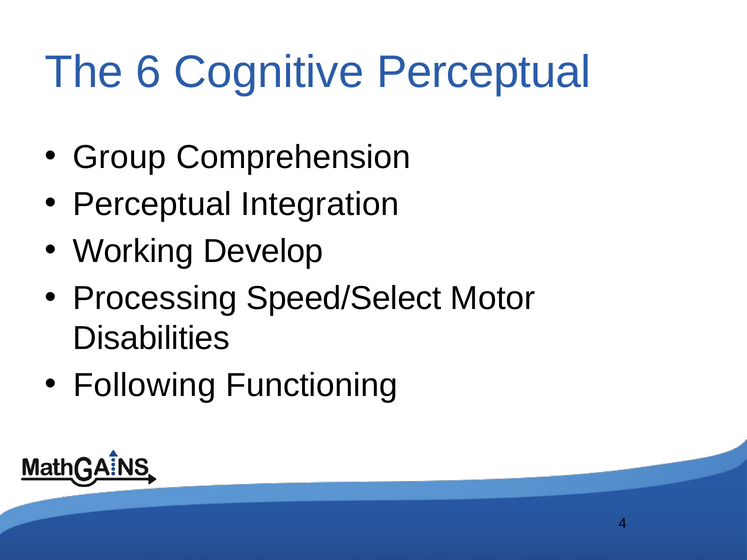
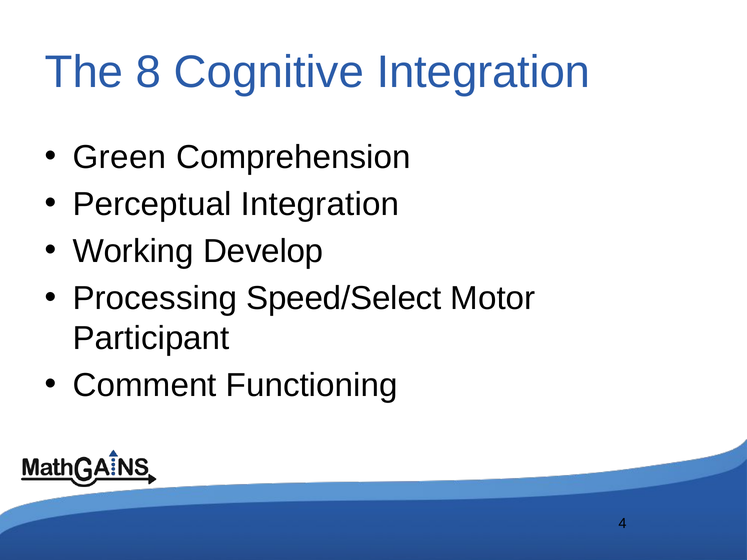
6: 6 -> 8
Cognitive Perceptual: Perceptual -> Integration
Group: Group -> Green
Disabilities: Disabilities -> Participant
Following: Following -> Comment
